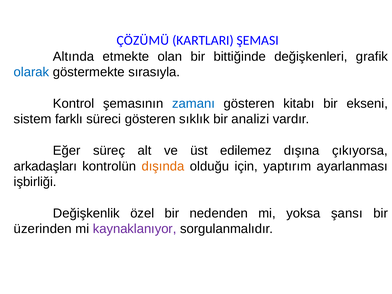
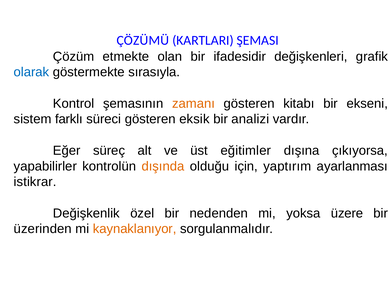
Altında: Altında -> Çözüm
bittiğinde: bittiğinde -> ifadesidir
zamanı colour: blue -> orange
sıklık: sıklık -> eksik
edilemez: edilemez -> eğitimler
arkadaşları: arkadaşları -> yapabilirler
işbirliği: işbirliği -> istikrar
şansı: şansı -> üzere
kaynaklanıyor colour: purple -> orange
